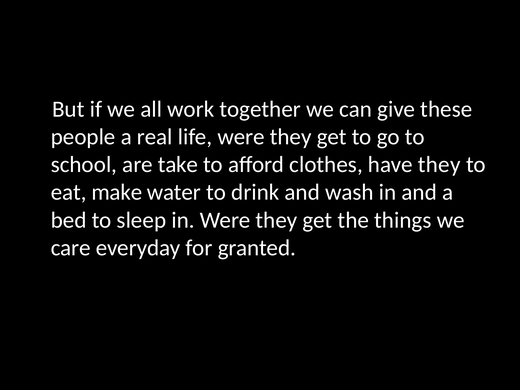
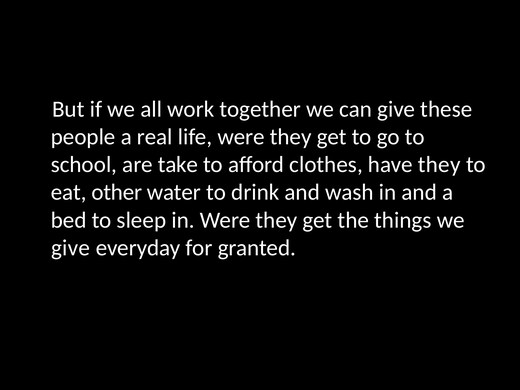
make: make -> other
care at (71, 248): care -> give
